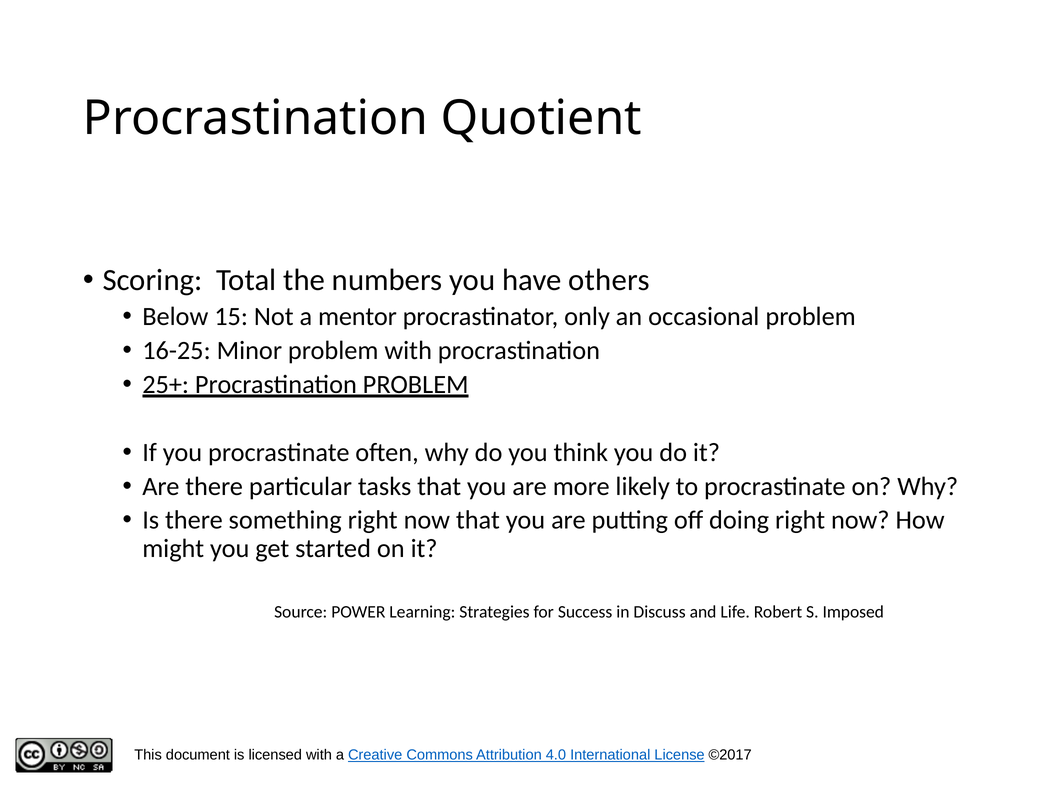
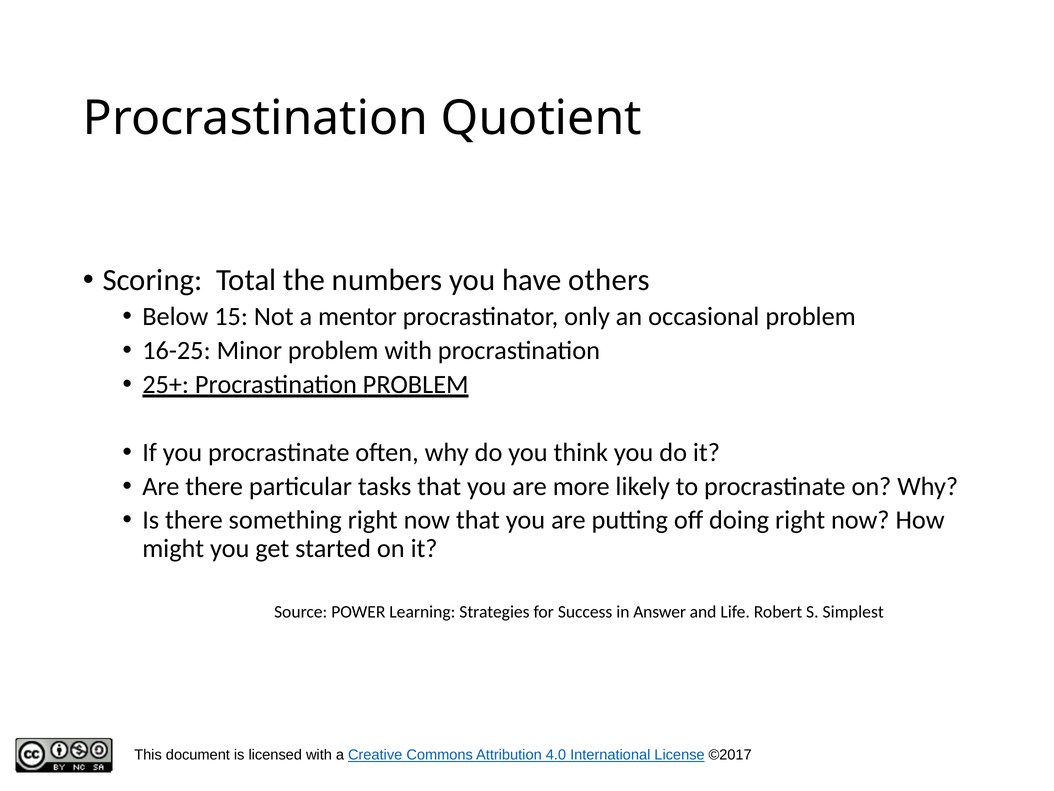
Discuss: Discuss -> Answer
Imposed: Imposed -> Simplest
